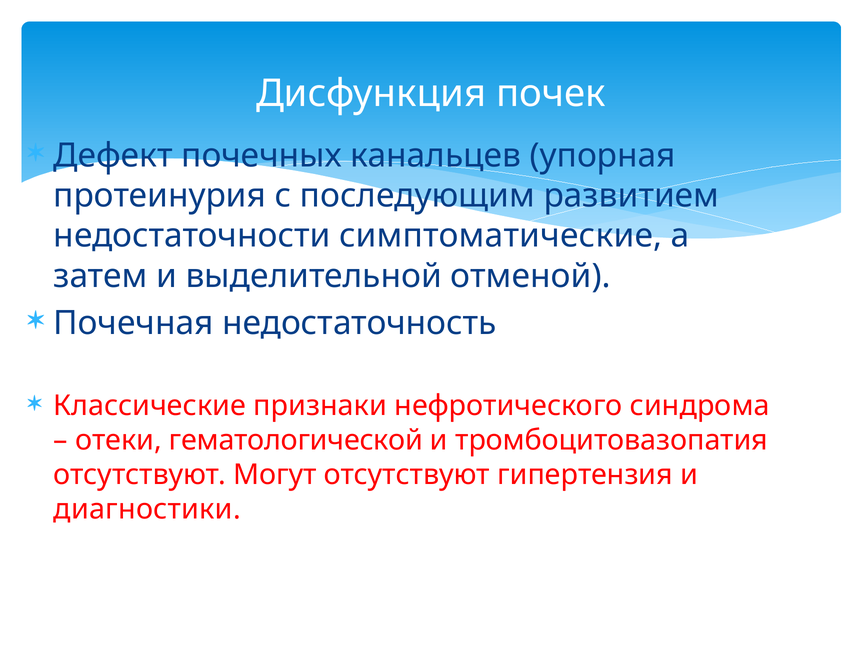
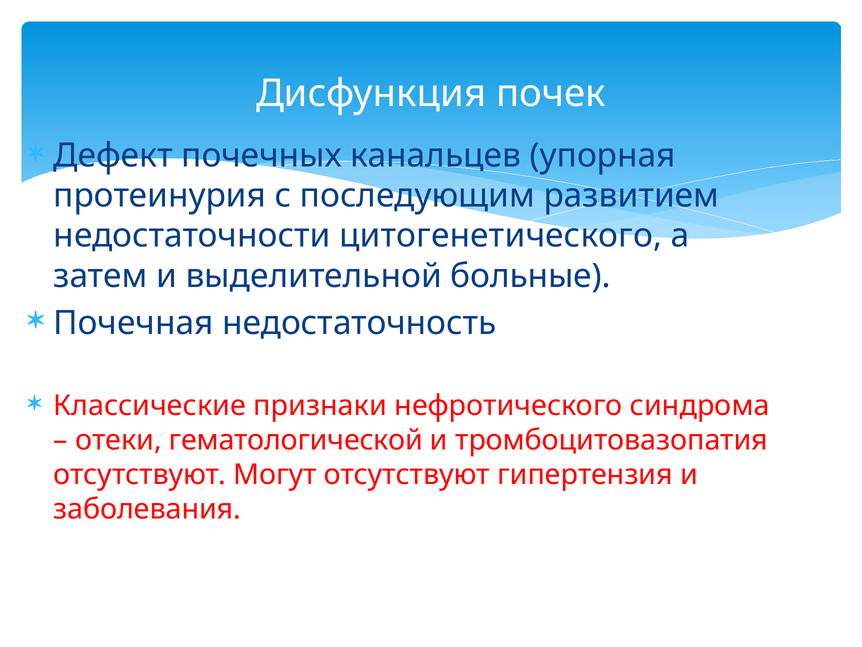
симптоматические: симптоматические -> цитогенетического
отменой: отменой -> больные
диагностики: диагностики -> заболевания
